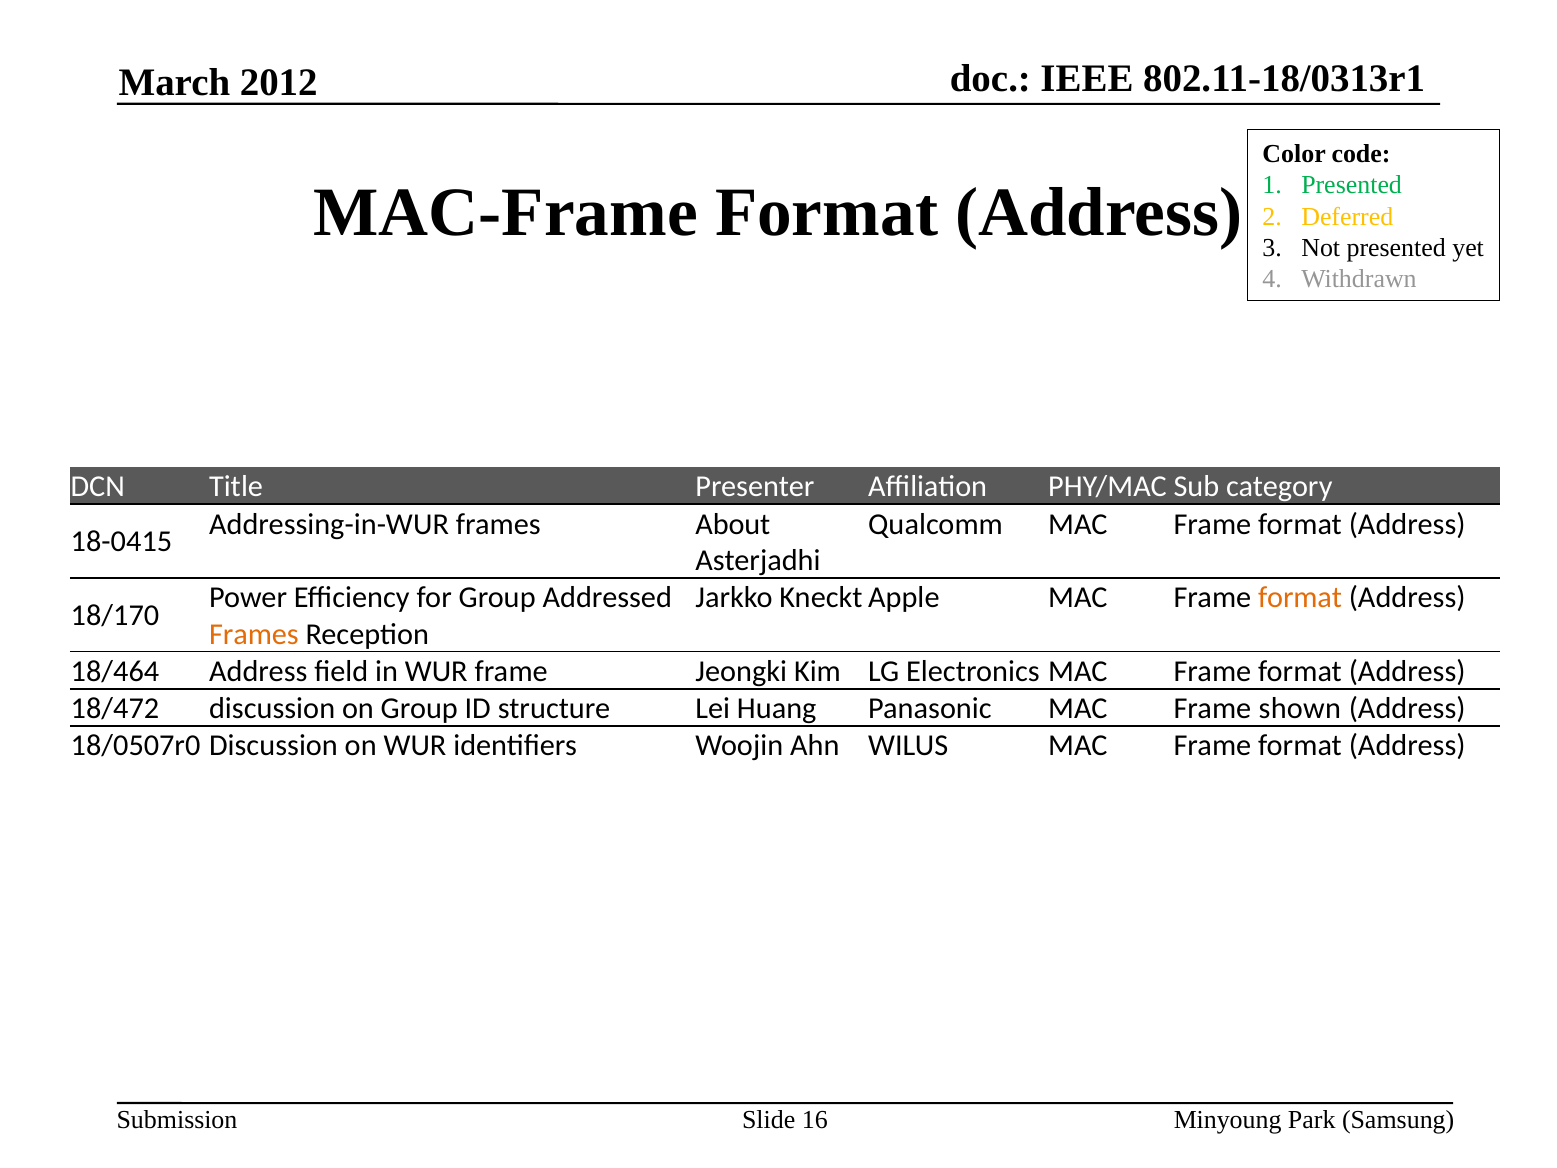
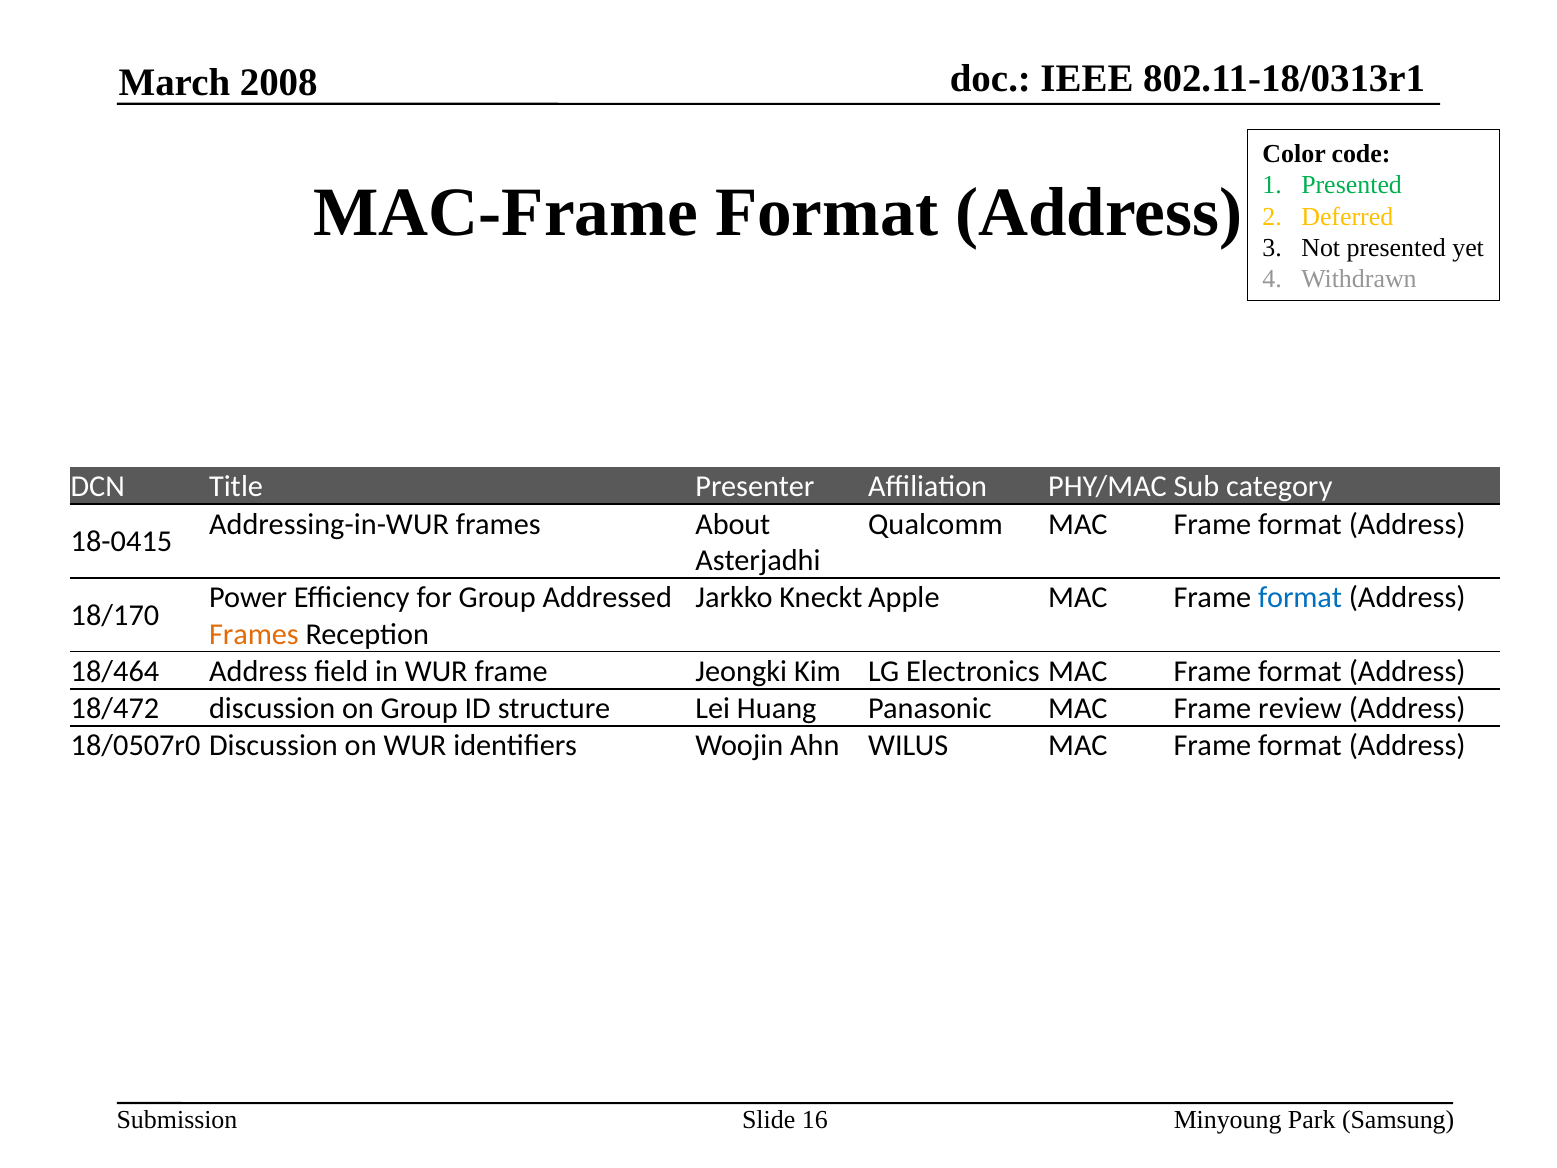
2012: 2012 -> 2008
format at (1300, 597) colour: orange -> blue
shown: shown -> review
